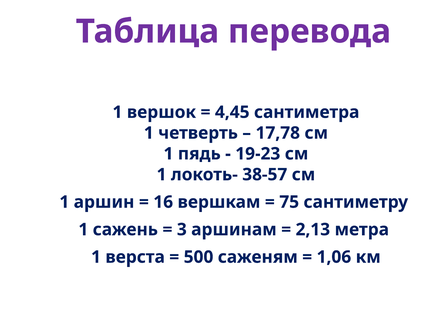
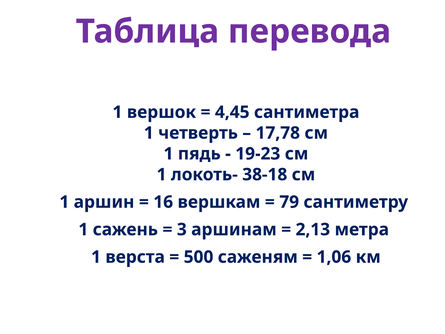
38-57: 38-57 -> 38-18
75: 75 -> 79
